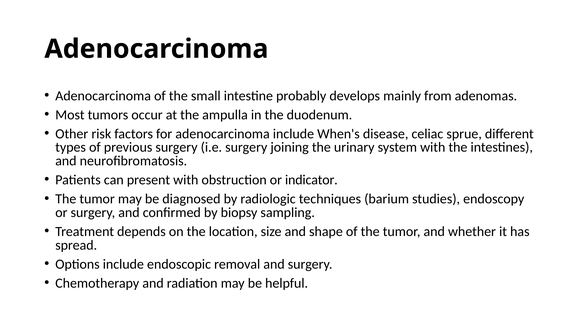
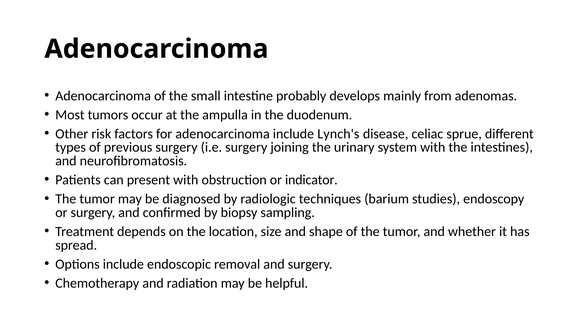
When's: When's -> Lynch's
